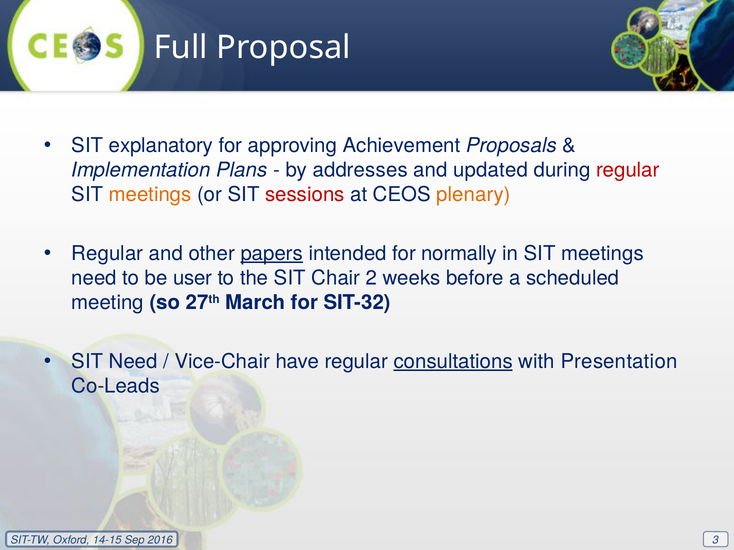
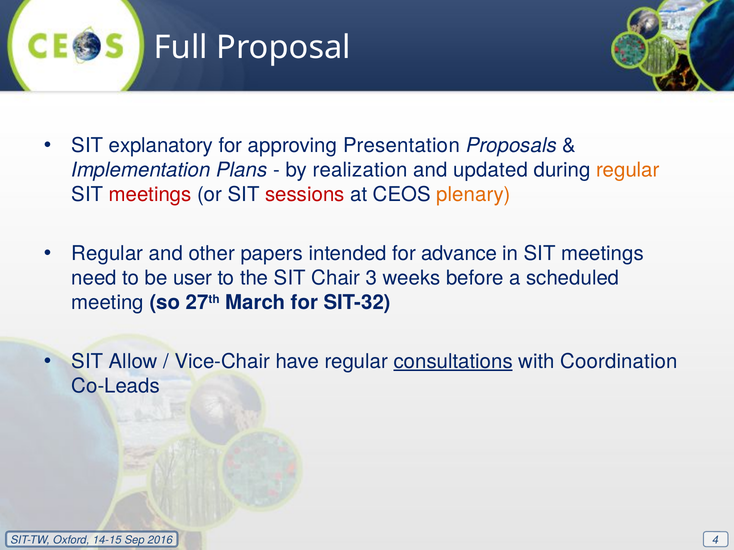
Achievement: Achievement -> Presentation
addresses: addresses -> realization
regular at (628, 170) colour: red -> orange
meetings at (150, 195) colour: orange -> red
papers underline: present -> none
normally: normally -> advance
2: 2 -> 3
SIT Need: Need -> Allow
Presentation: Presentation -> Coordination
3: 3 -> 4
